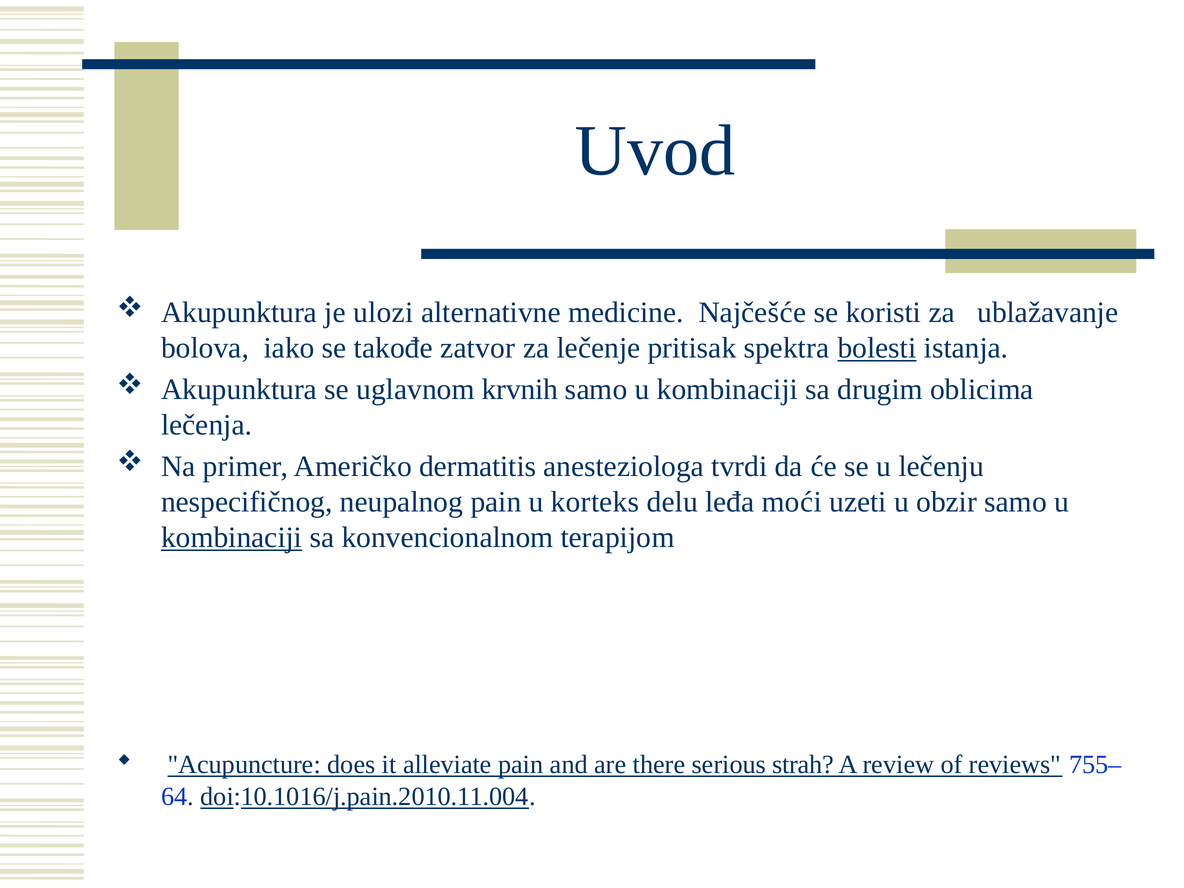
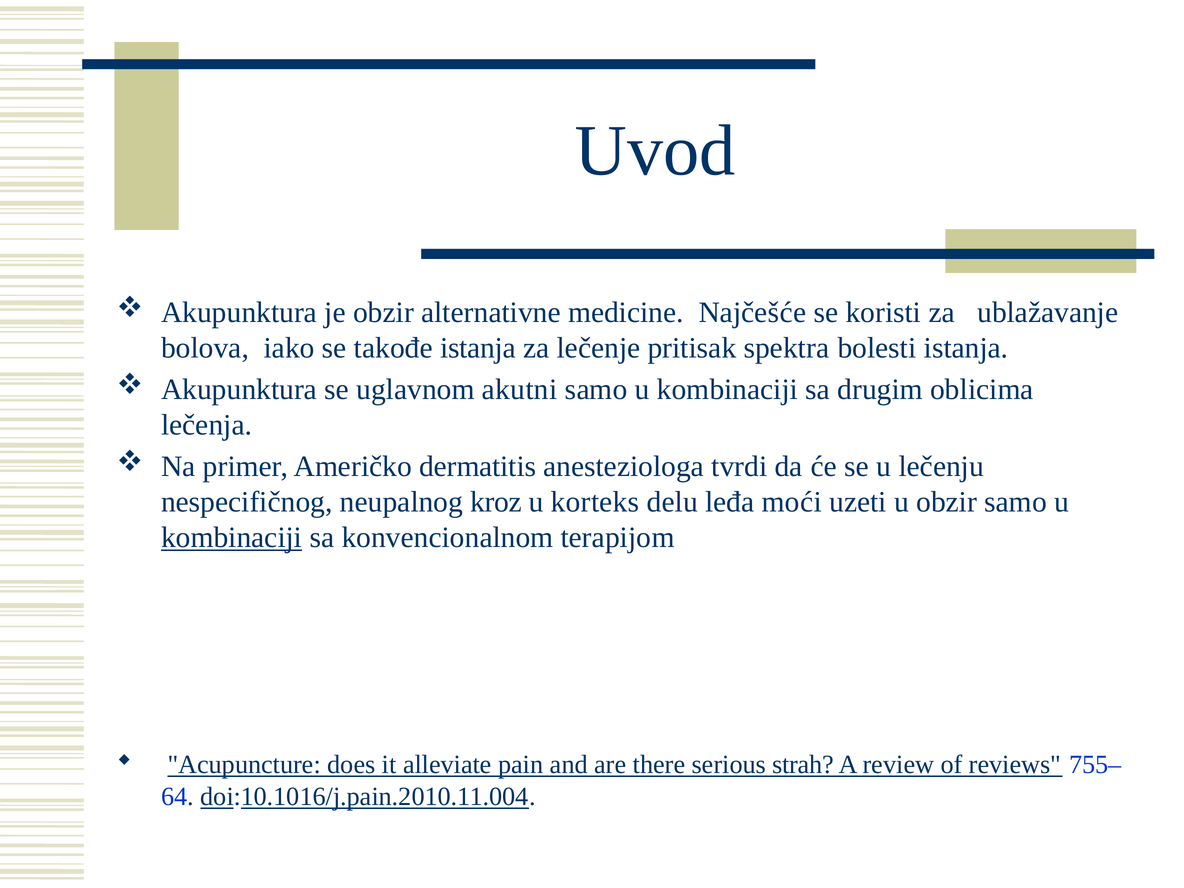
je ulozi: ulozi -> obzir
takođe zatvor: zatvor -> istanja
bolesti underline: present -> none
krvnih: krvnih -> akutni
neupalnog pain: pain -> kroz
